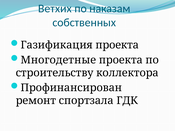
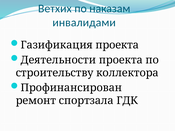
собственных: собственных -> инвалидами
Многодетные: Многодетные -> Деятельности
